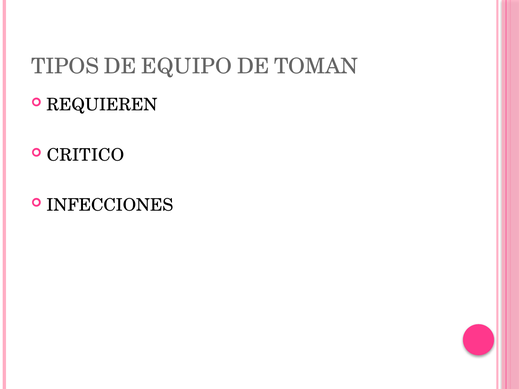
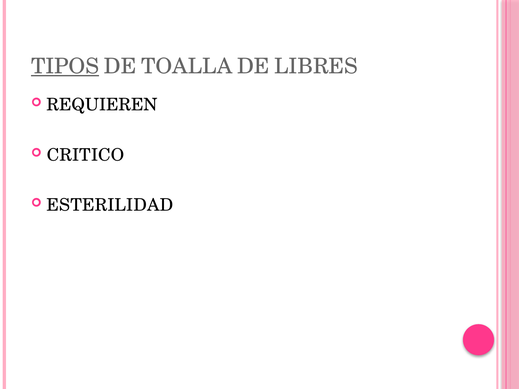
TIPOS underline: none -> present
EQUIPO: EQUIPO -> TOALLA
TOMAN: TOMAN -> LIBRES
INFECCIONES: INFECCIONES -> ESTERILIDAD
